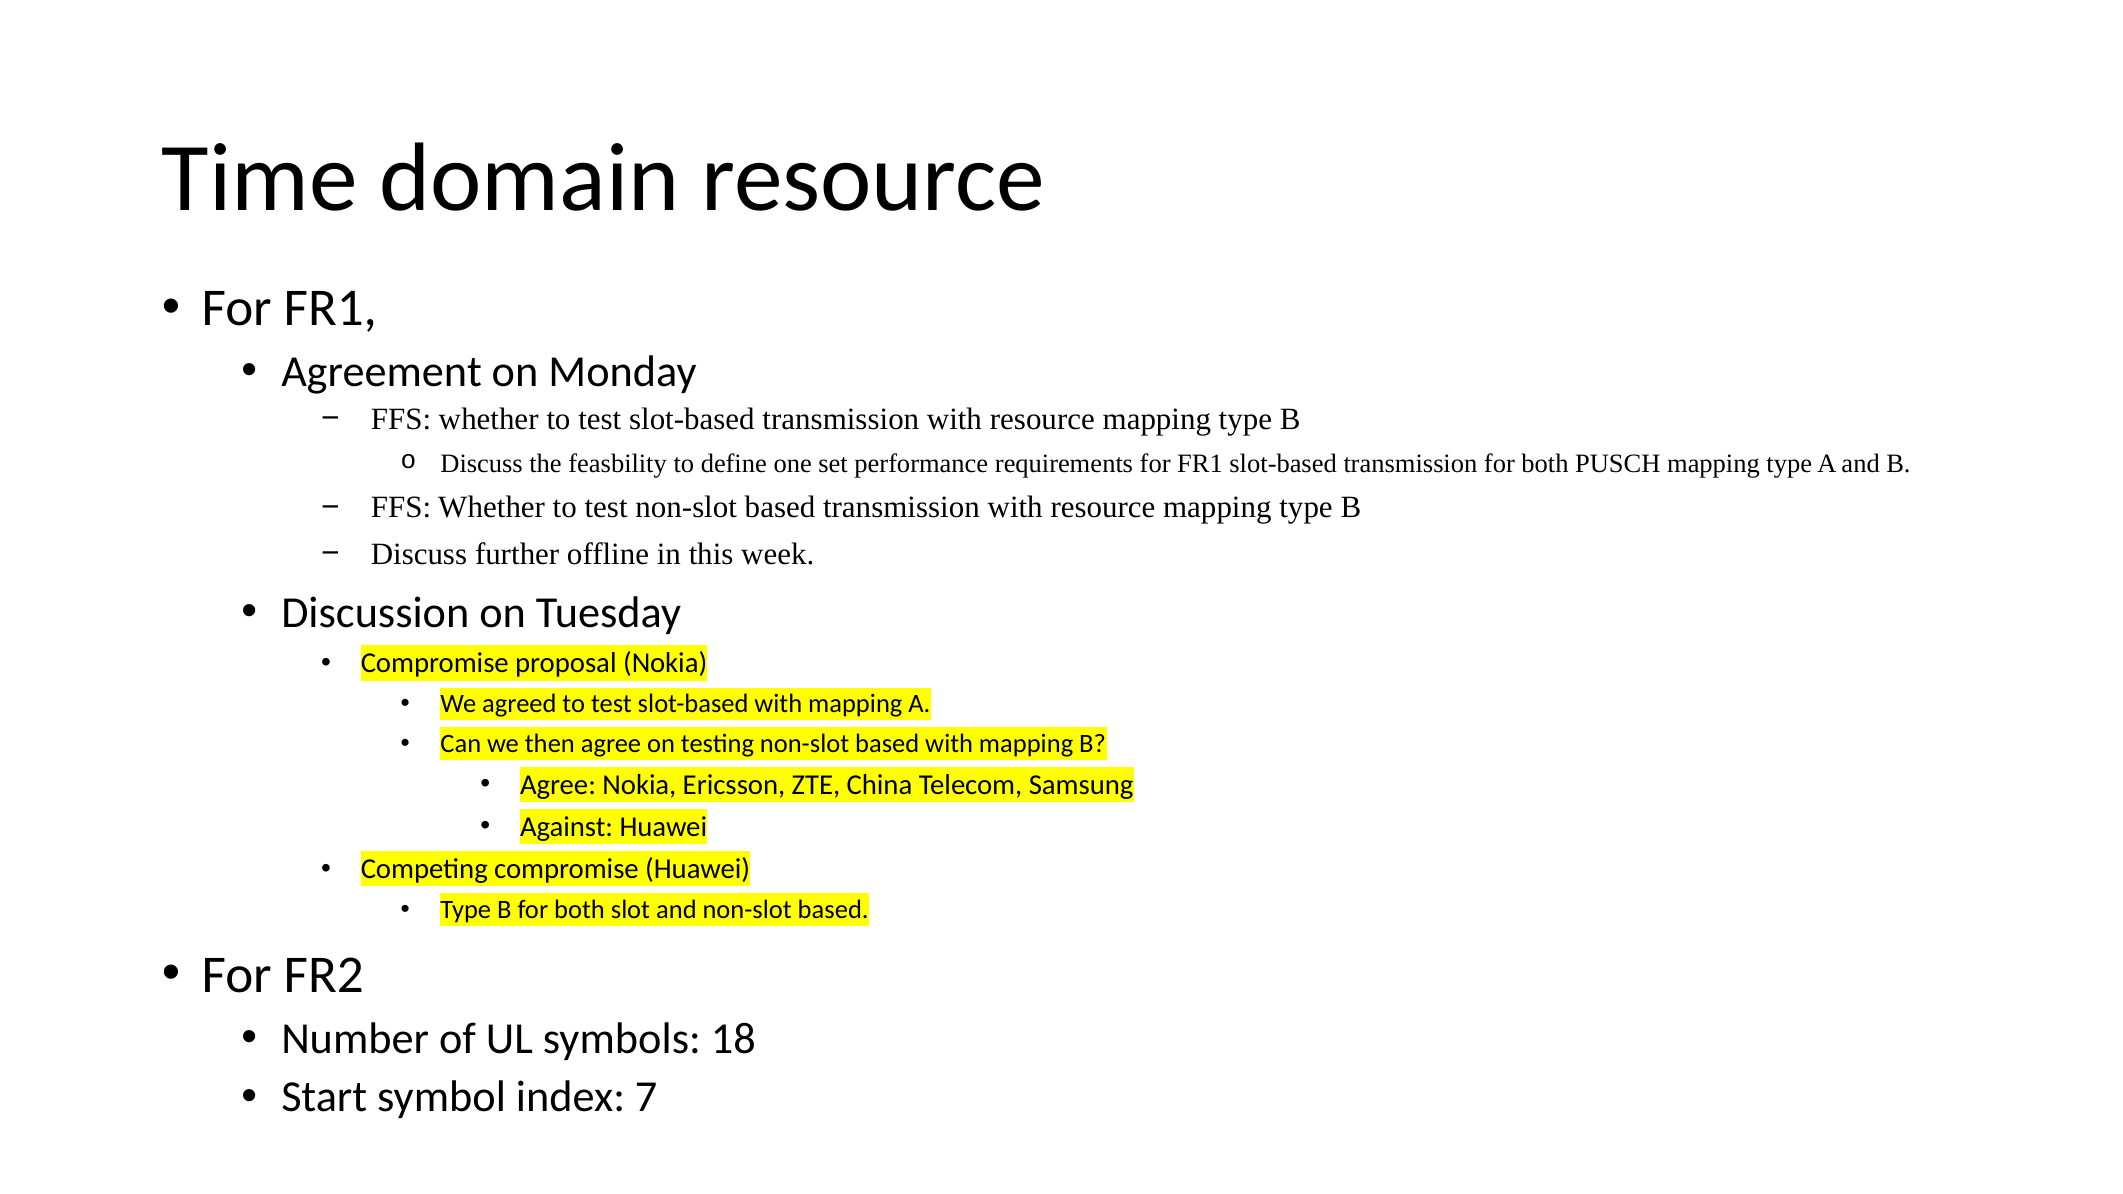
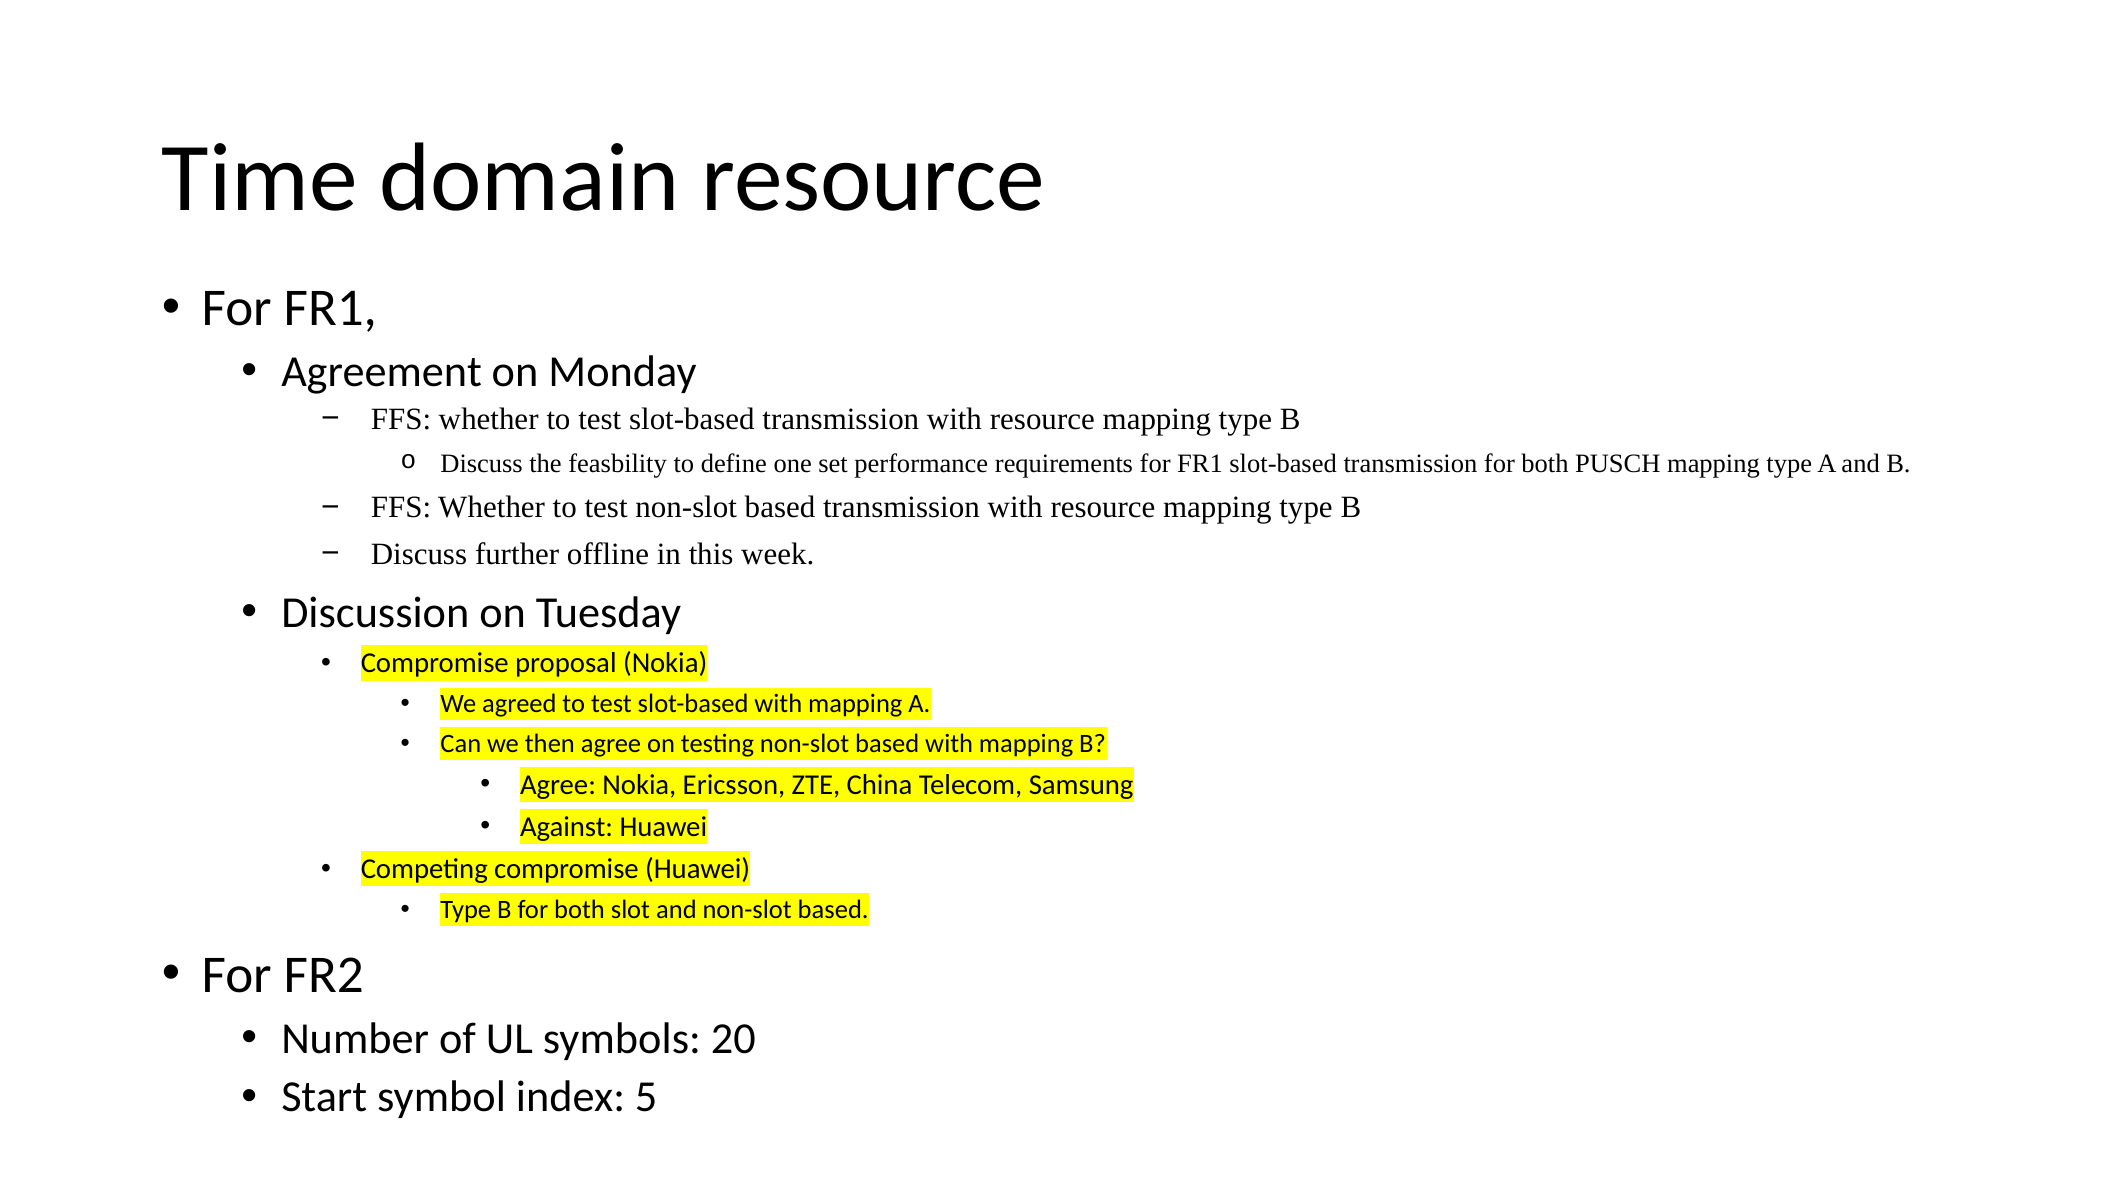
18: 18 -> 20
7: 7 -> 5
